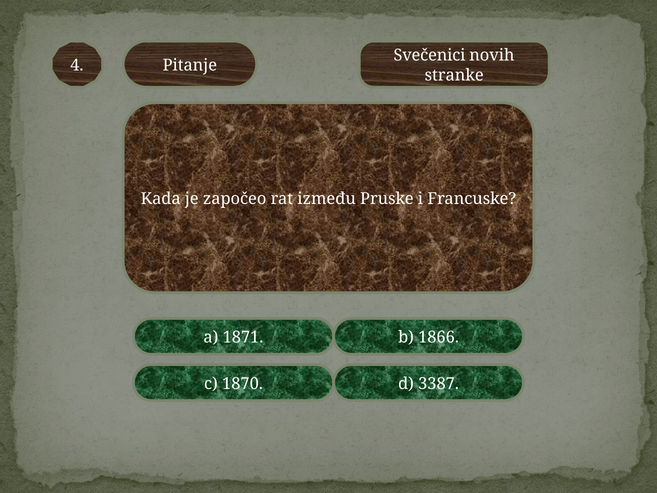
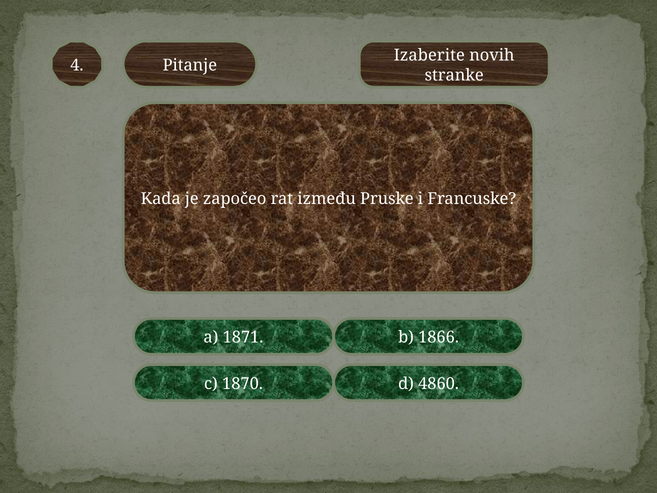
Svečenici: Svečenici -> Izaberite
3387: 3387 -> 4860
